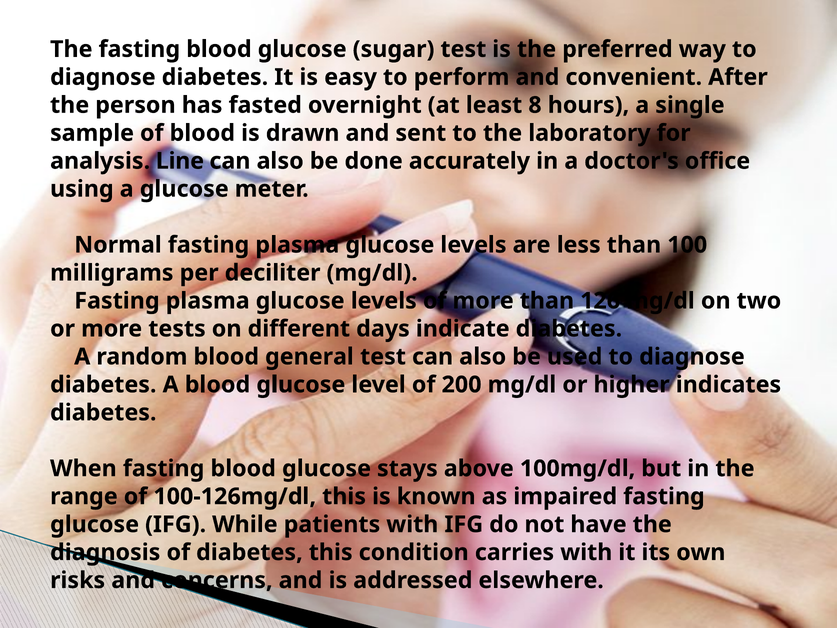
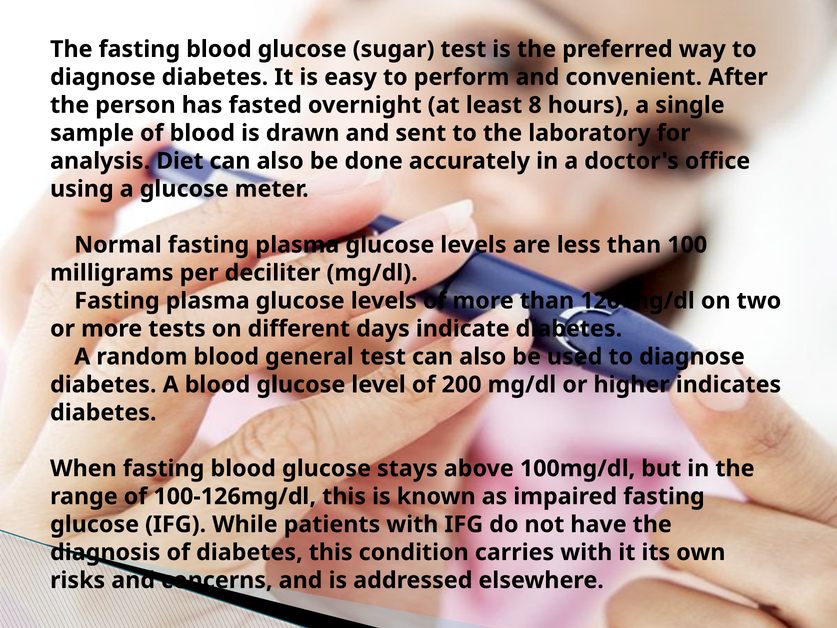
Line: Line -> Diet
